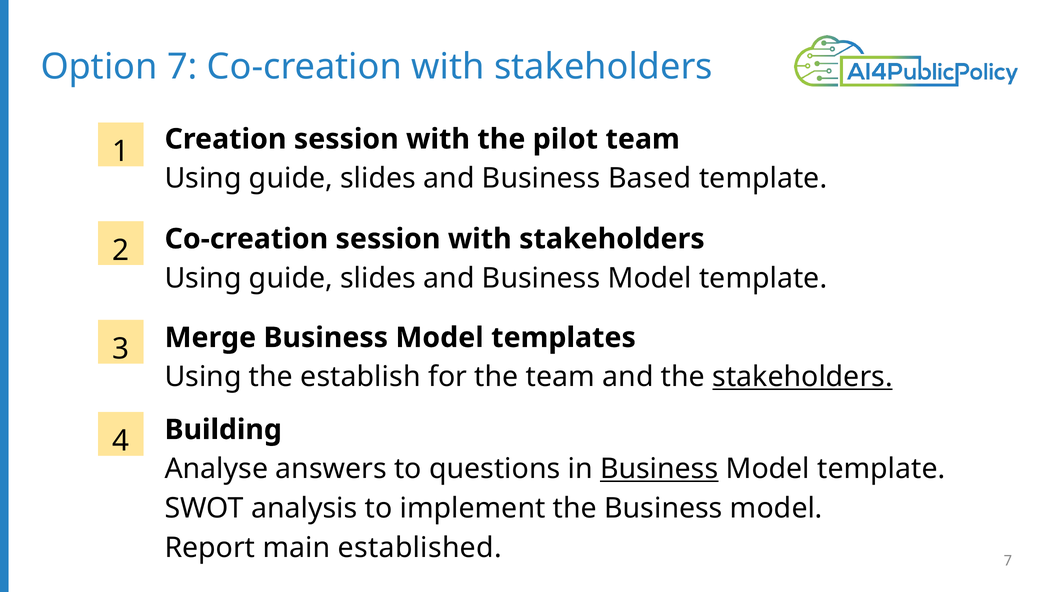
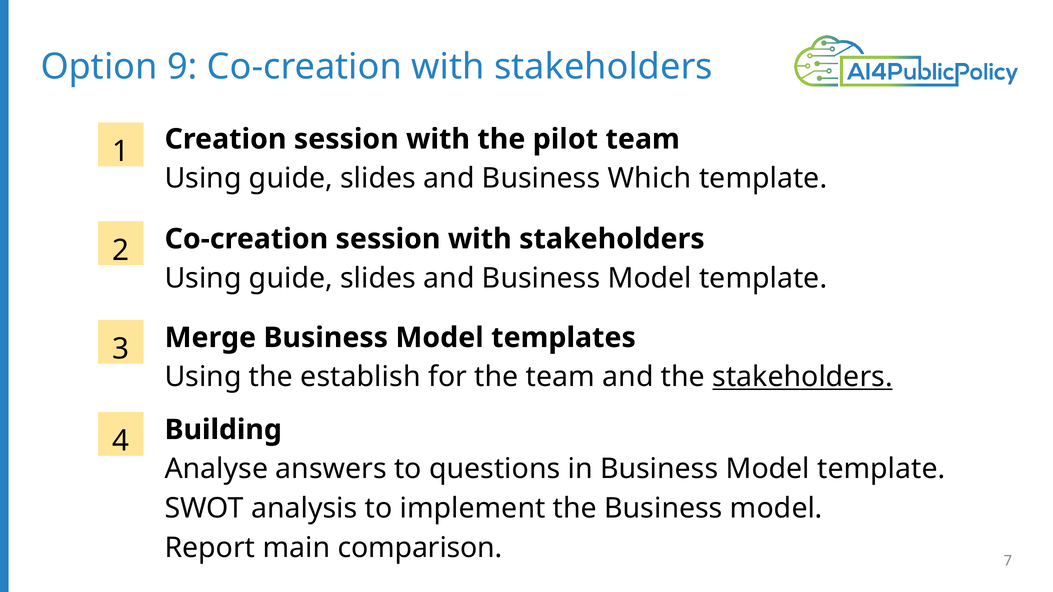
Option 7: 7 -> 9
Based: Based -> Which
Business at (659, 469) underline: present -> none
established: established -> comparison
